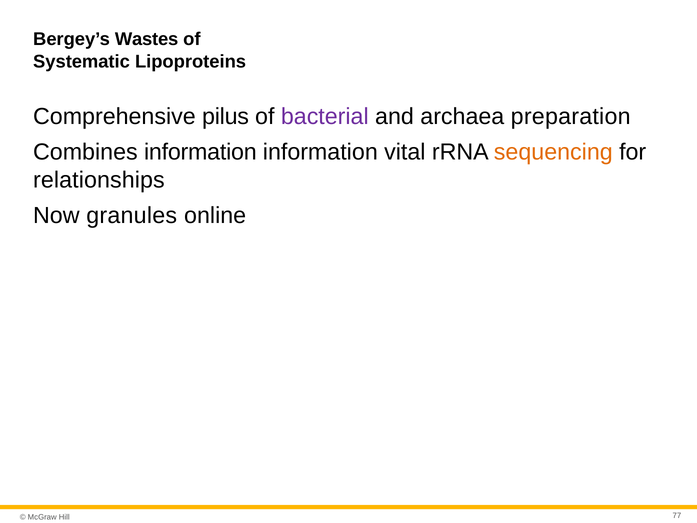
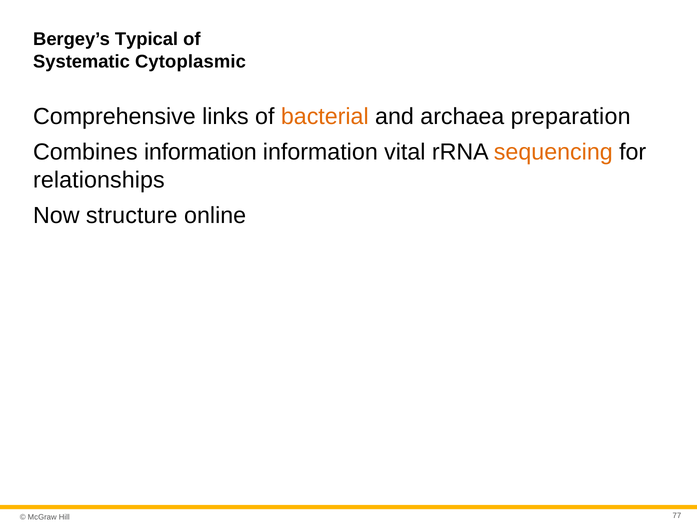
Wastes: Wastes -> Typical
Lipoproteins: Lipoproteins -> Cytoplasmic
pilus: pilus -> links
bacterial colour: purple -> orange
granules: granules -> structure
